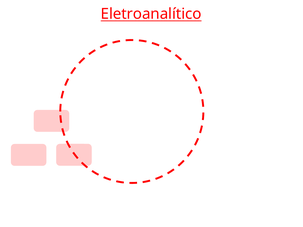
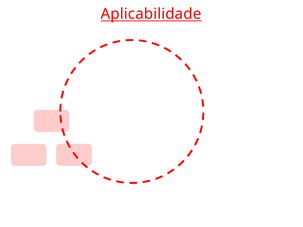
Eletroanalítico: Eletroanalítico -> Aplicabilidade
